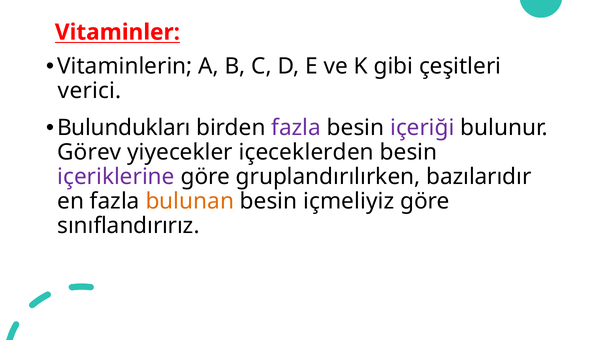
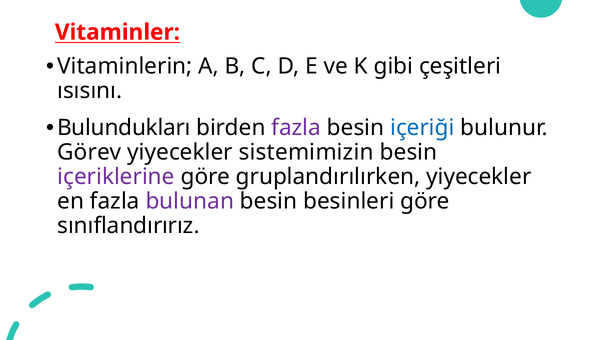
verici: verici -> ısısını
içeriği colour: purple -> blue
içeceklerden: içeceklerden -> sistemimizin
gruplandırılırken bazılarıdır: bazılarıdır -> yiyecekler
bulunan colour: orange -> purple
içmeliyiz: içmeliyiz -> besinleri
